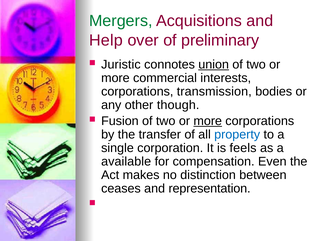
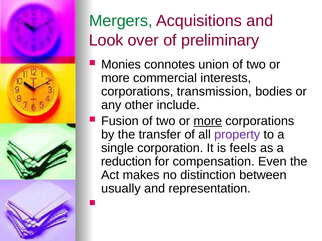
Help: Help -> Look
Juristic: Juristic -> Monies
union underline: present -> none
though: though -> include
property colour: blue -> purple
available: available -> reduction
ceases: ceases -> usually
